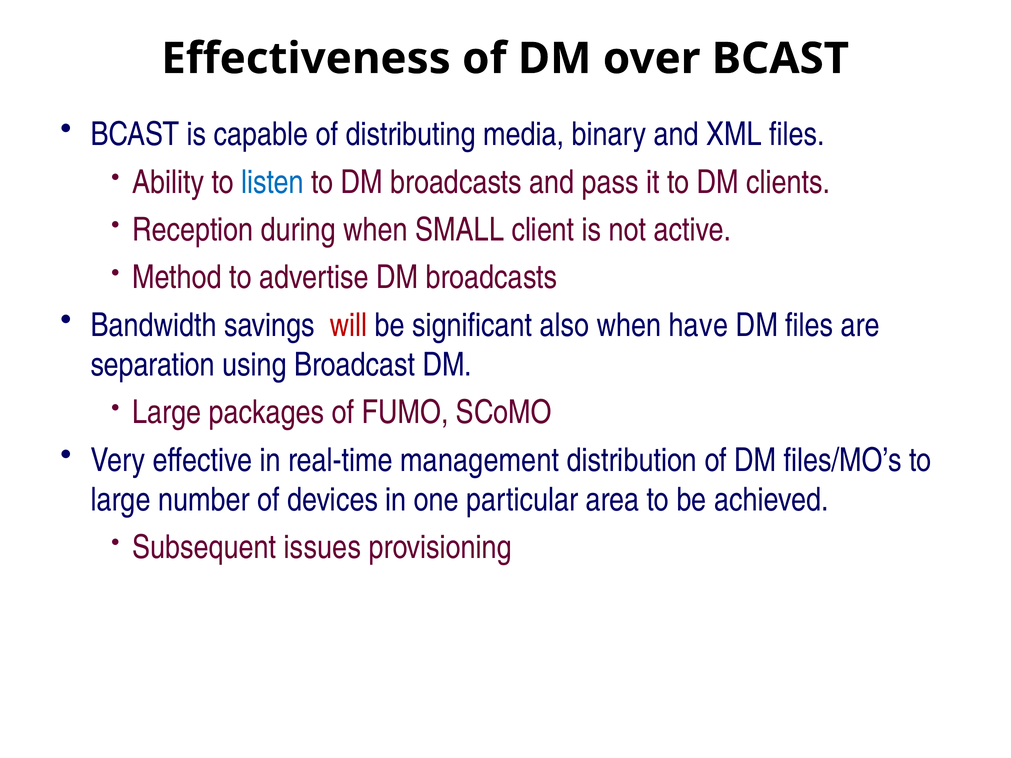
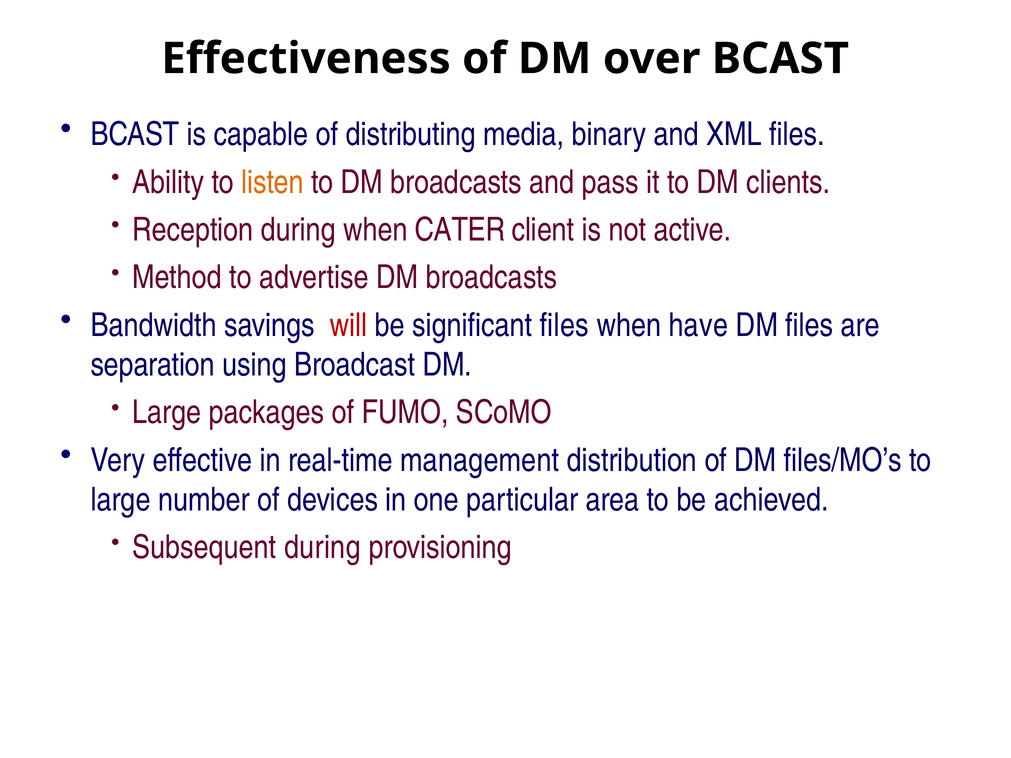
listen colour: blue -> orange
SMALL: SMALL -> CATER
significant also: also -> files
Subsequent issues: issues -> during
